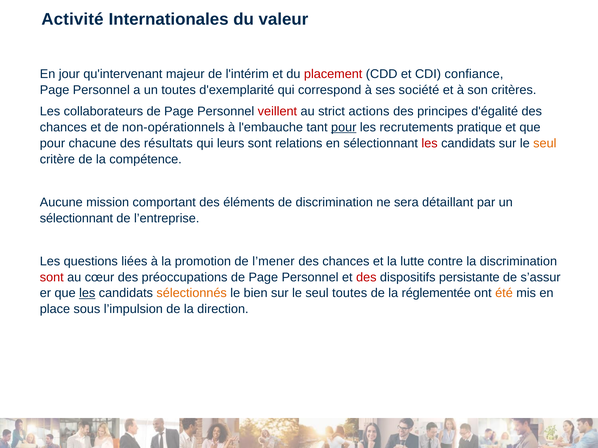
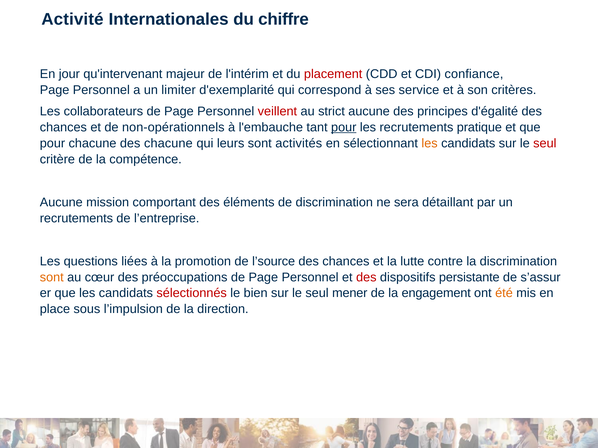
valeur: valeur -> chiffre
un toutes: toutes -> limiter
société: société -> service
strict actions: actions -> aucune
des résultats: résultats -> chacune
relations: relations -> activités
les at (430, 143) colour: red -> orange
seul at (545, 143) colour: orange -> red
sélectionnant at (76, 218): sélectionnant -> recrutements
l’mener: l’mener -> l’source
sont at (52, 278) colour: red -> orange
les at (87, 293) underline: present -> none
sélectionnés colour: orange -> red
seul toutes: toutes -> mener
réglementée: réglementée -> engagement
